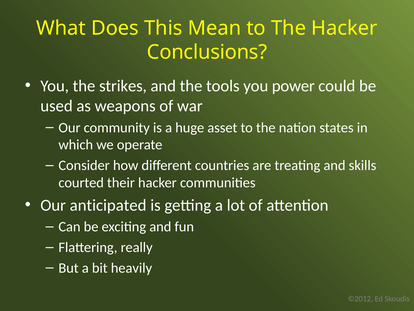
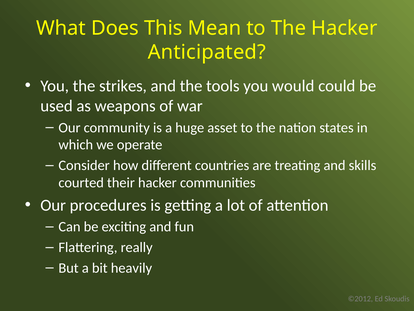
Conclusions: Conclusions -> Anticipated
power: power -> would
anticipated: anticipated -> procedures
